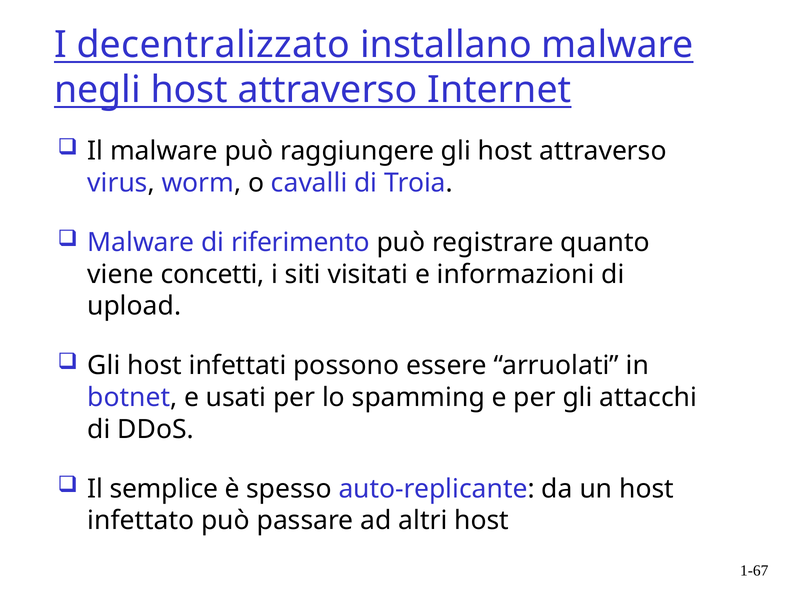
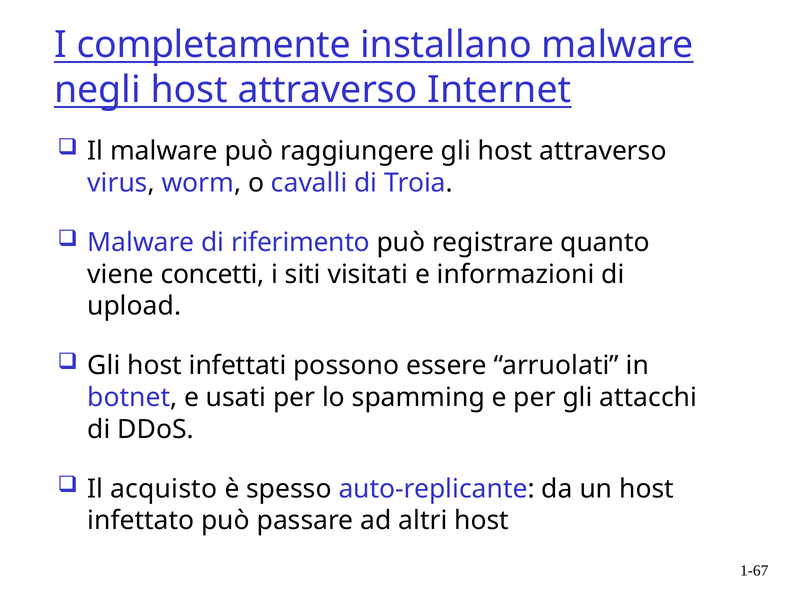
decentralizzato: decentralizzato -> completamente
semplice: semplice -> acquisto
